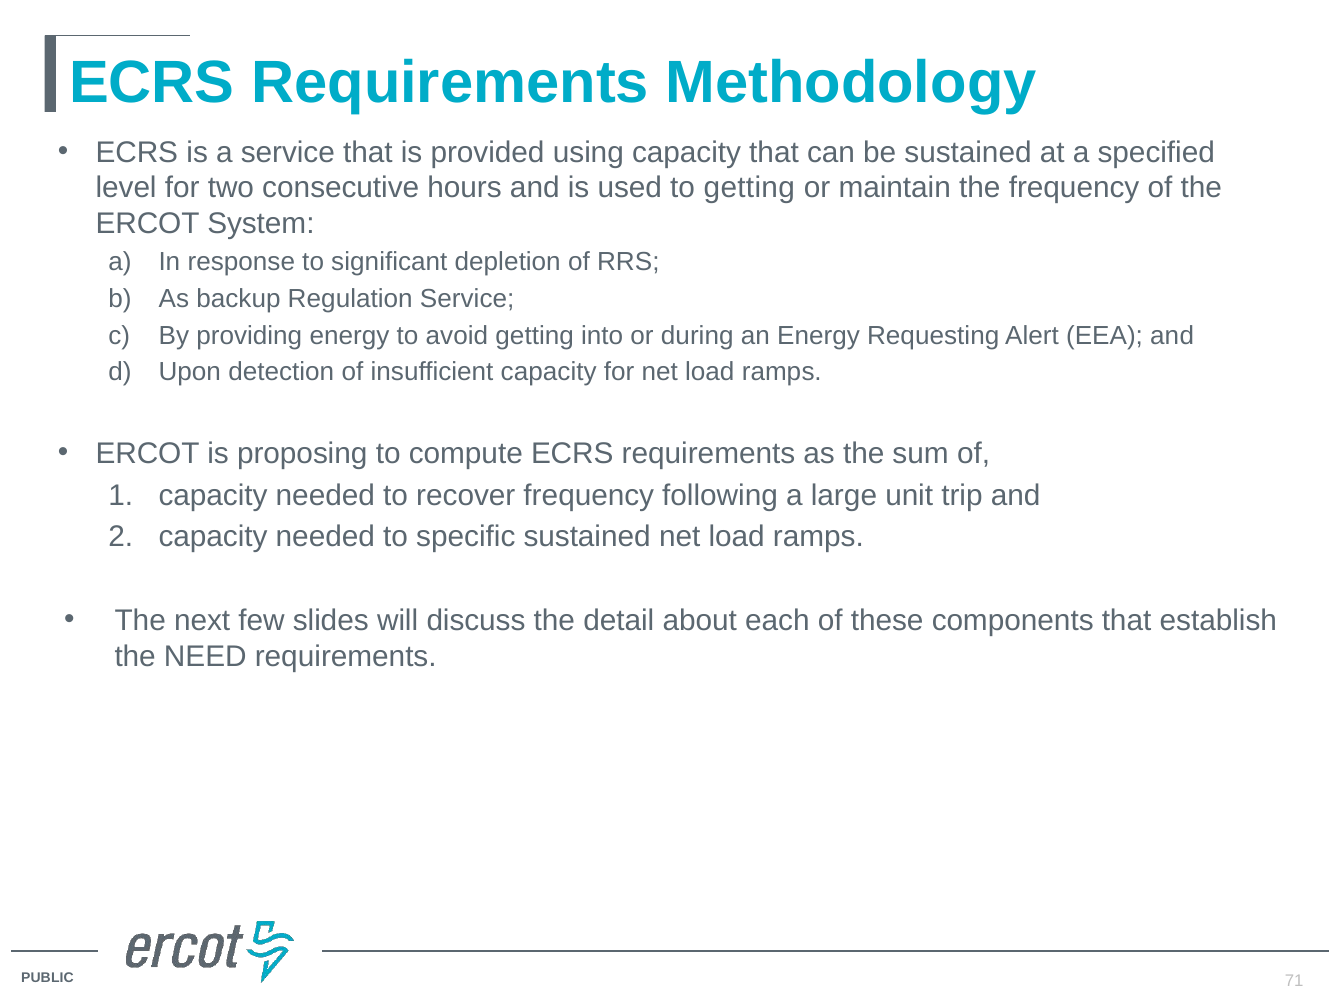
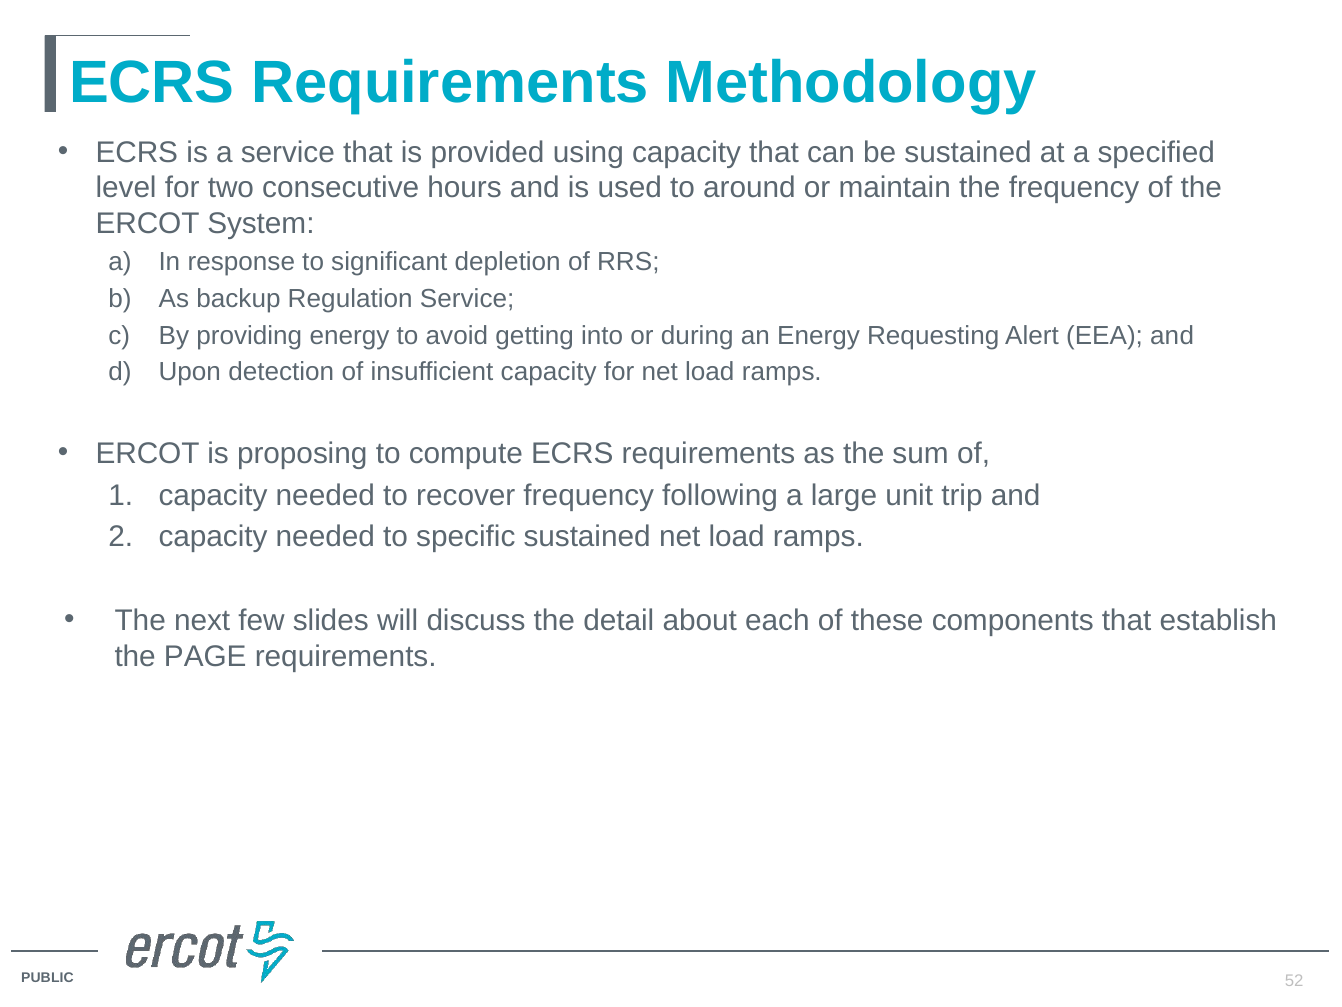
to getting: getting -> around
NEED: NEED -> PAGE
71: 71 -> 52
